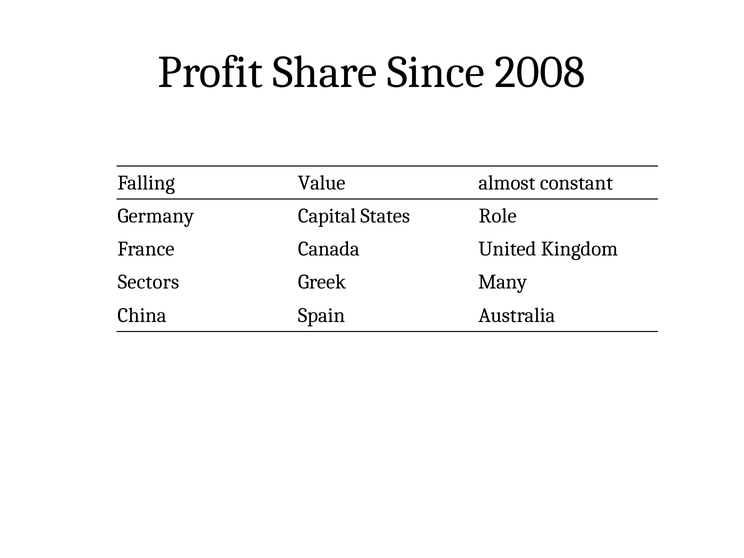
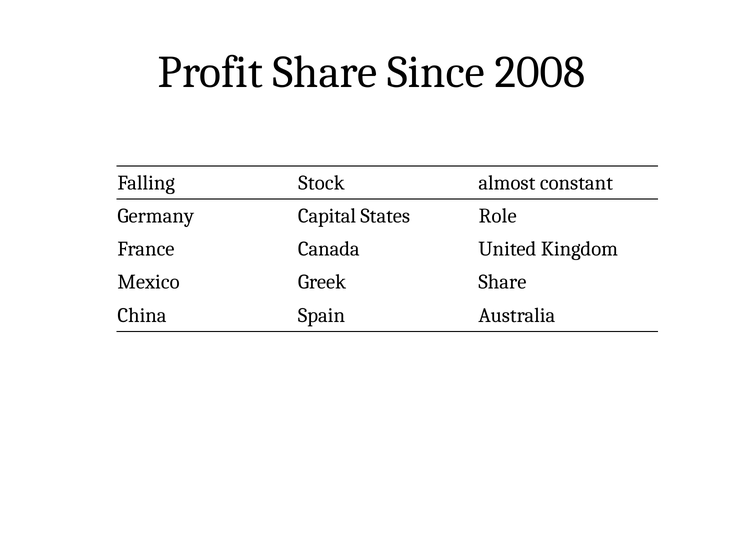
Value: Value -> Stock
Sectors: Sectors -> Mexico
Greek Many: Many -> Share
